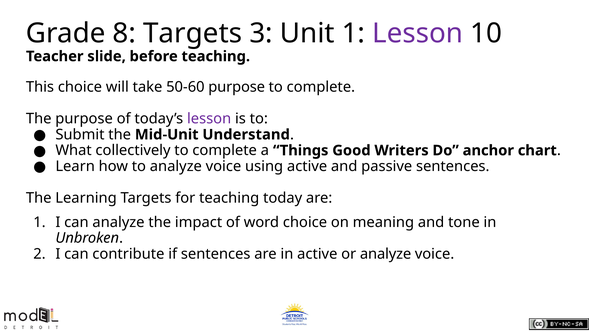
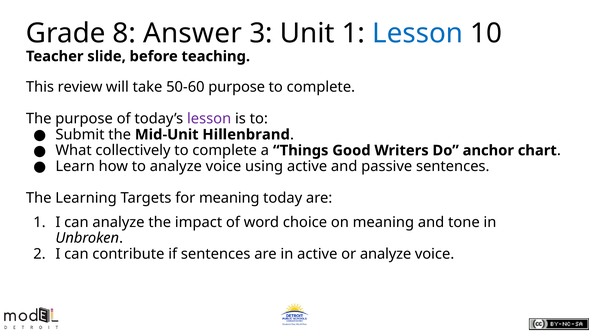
8 Targets: Targets -> Answer
Lesson at (418, 33) colour: purple -> blue
This choice: choice -> review
Understand: Understand -> Hillenbrand
for teaching: teaching -> meaning
